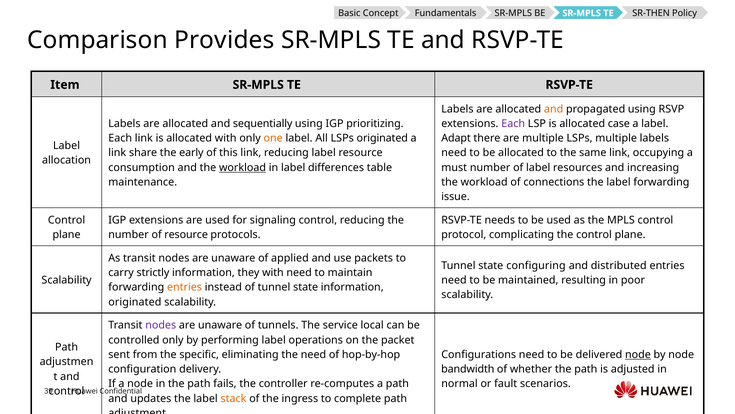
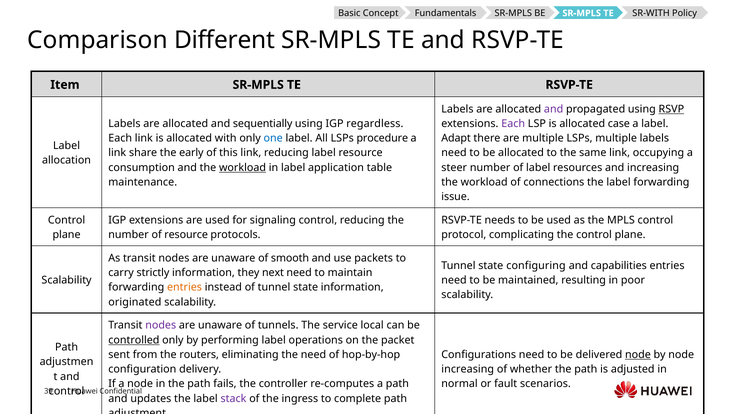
SR-THEN: SR-THEN -> SR-WITH
Provides: Provides -> Different
and at (554, 109) colour: orange -> purple
RSVP underline: none -> present
prioritizing: prioritizing -> regardless
one colour: orange -> blue
LSPs originated: originated -> procedure
differences: differences -> application
must: must -> steer
applied: applied -> smooth
distributed: distributed -> capabilities
they with: with -> next
controlled underline: none -> present
specific: specific -> routers
bandwidth at (468, 369): bandwidth -> increasing
stack colour: orange -> purple
